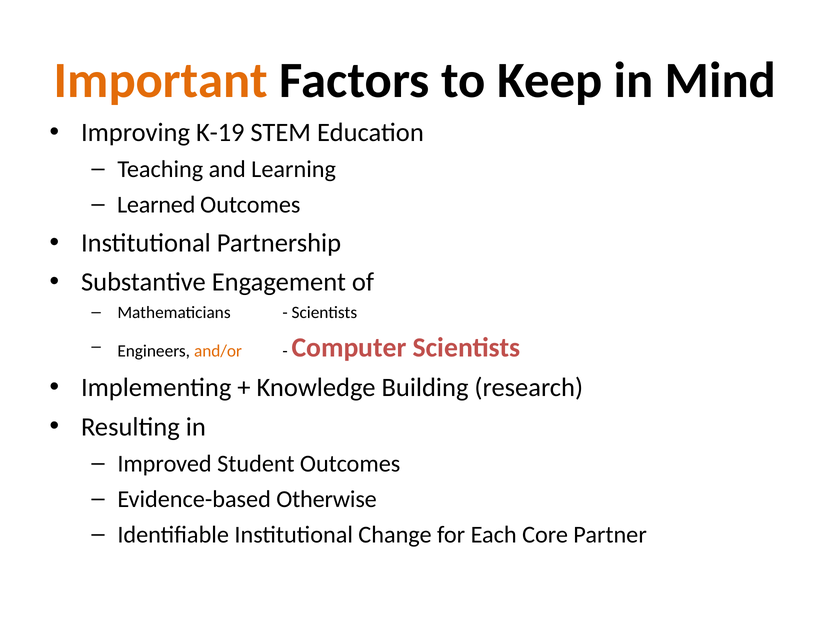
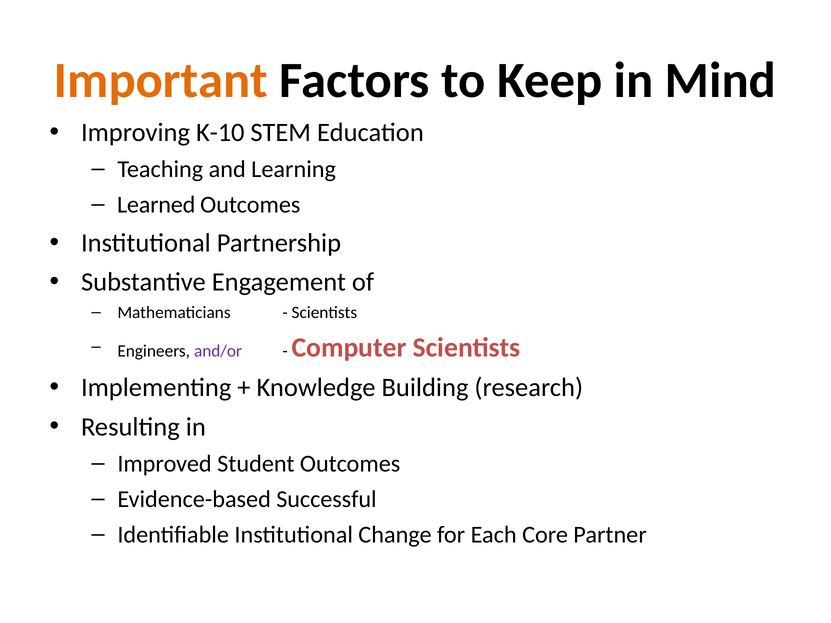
K-19: K-19 -> K-10
and/or colour: orange -> purple
Otherwise: Otherwise -> Successful
